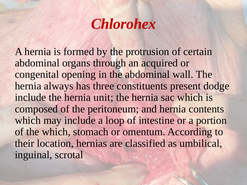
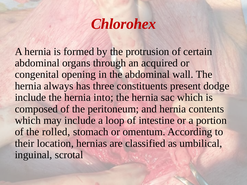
unit: unit -> into
the which: which -> rolled
